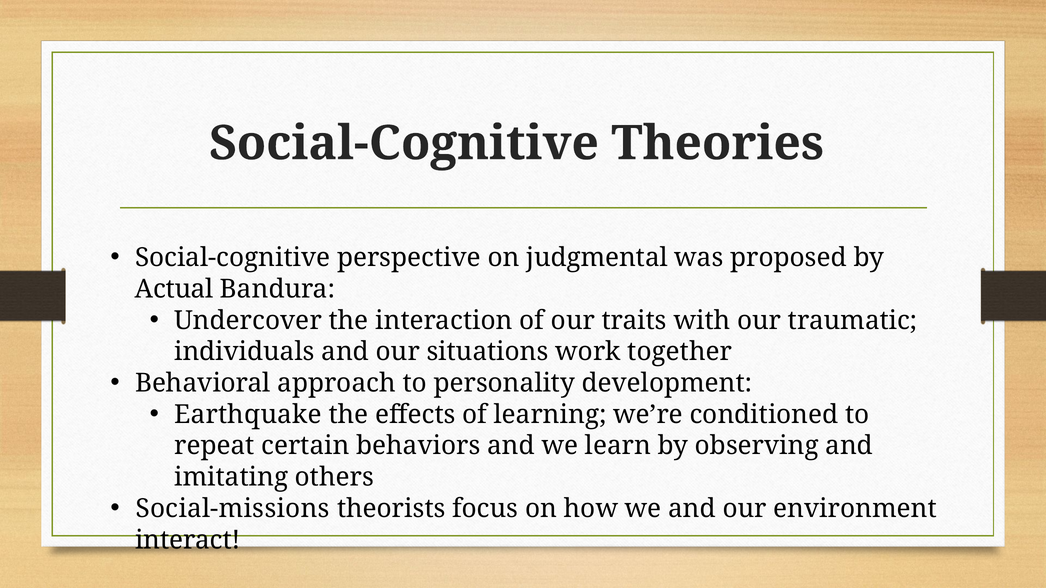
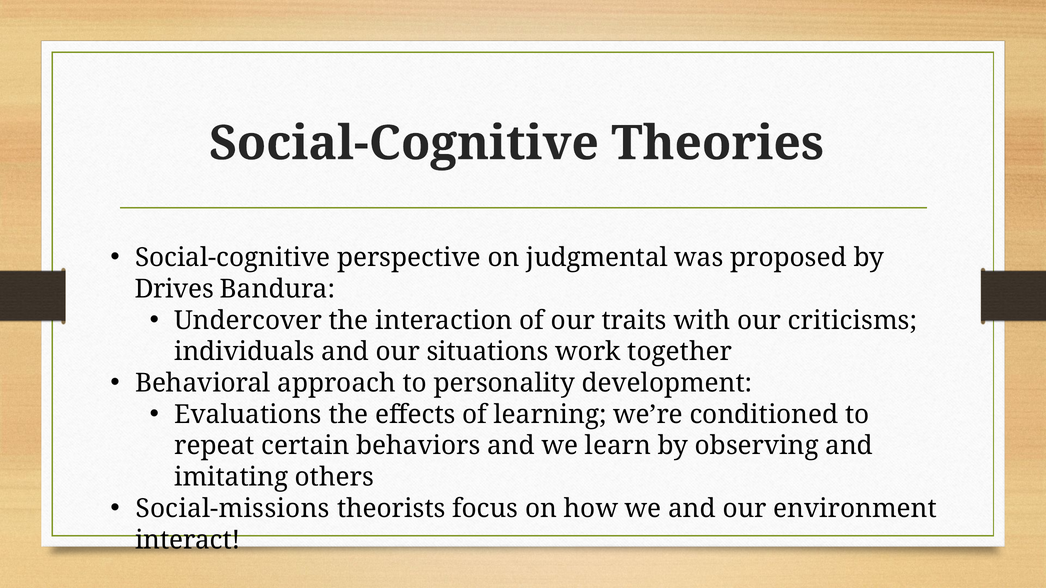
Actual: Actual -> Drives
traumatic: traumatic -> criticisms
Earthquake: Earthquake -> Evaluations
